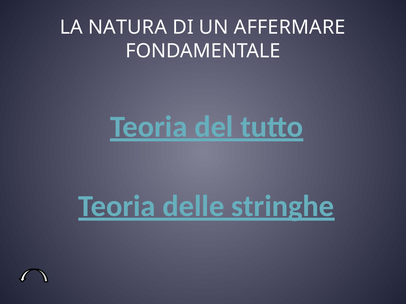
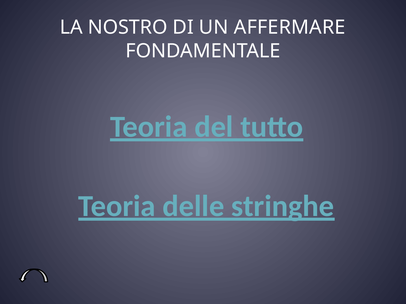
NATURA: NATURA -> NOSTRO
